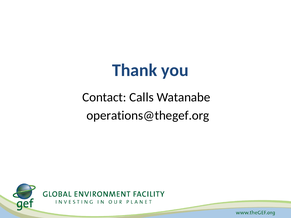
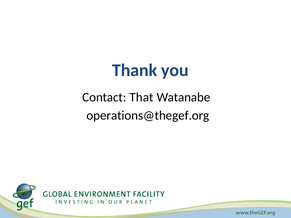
Calls: Calls -> That
